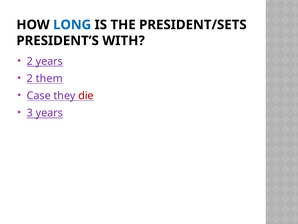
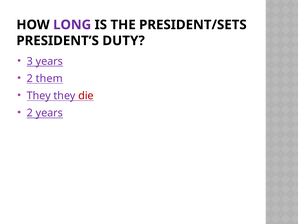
LONG colour: blue -> purple
WITH: WITH -> DUTY
2 at (30, 61): 2 -> 3
Case at (39, 96): Case -> They
3 at (30, 113): 3 -> 2
